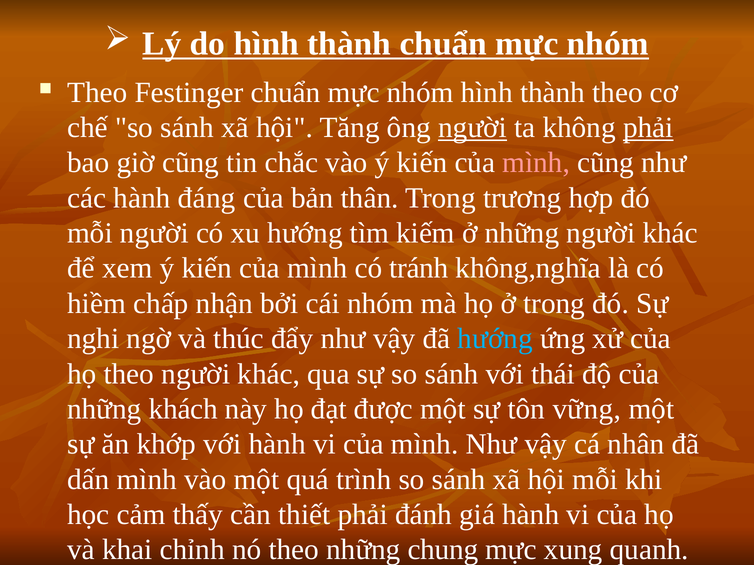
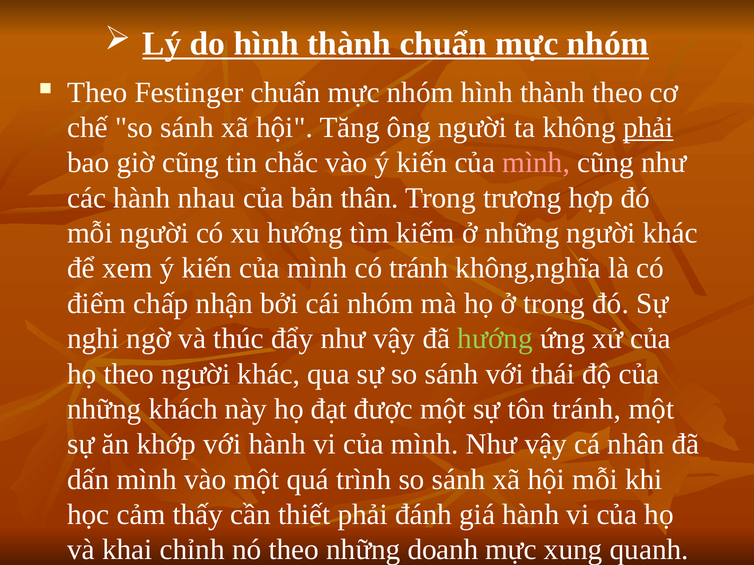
người at (473, 128) underline: present -> none
đáng: đáng -> nhau
hiềm: hiềm -> điểm
hướng at (495, 339) colour: light blue -> light green
tôn vững: vững -> tránh
chung: chung -> doanh
